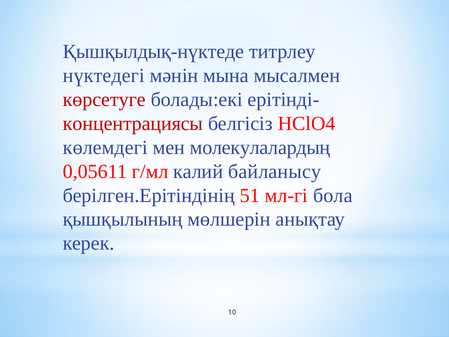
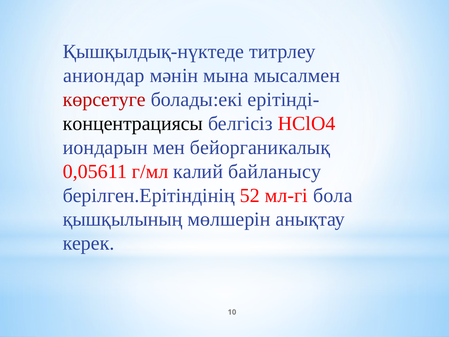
нүктедегі: нүктедегі -> аниондар
концентрациясы colour: red -> black
көлемдегі: көлемдегі -> иондарын
молекулалардың: молекулалардың -> бейорганикалық
51: 51 -> 52
